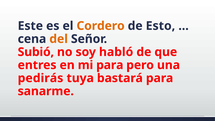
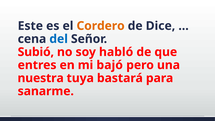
Esto: Esto -> Dice
del colour: orange -> blue
mi para: para -> bajó
pedirás: pedirás -> nuestra
